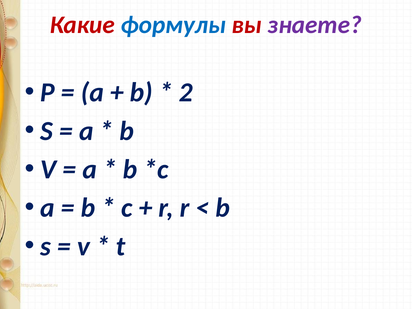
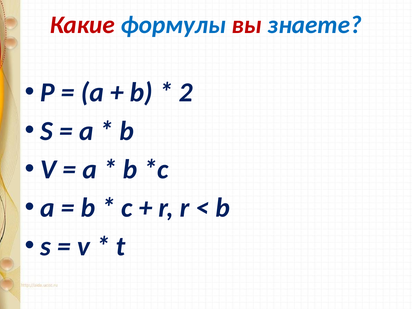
знаете colour: purple -> blue
